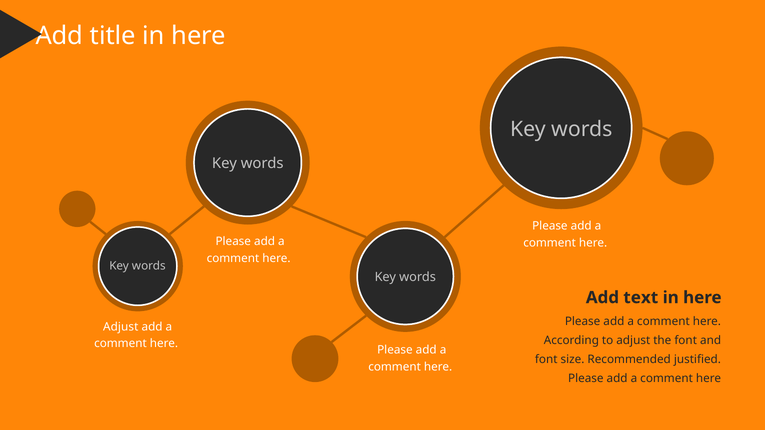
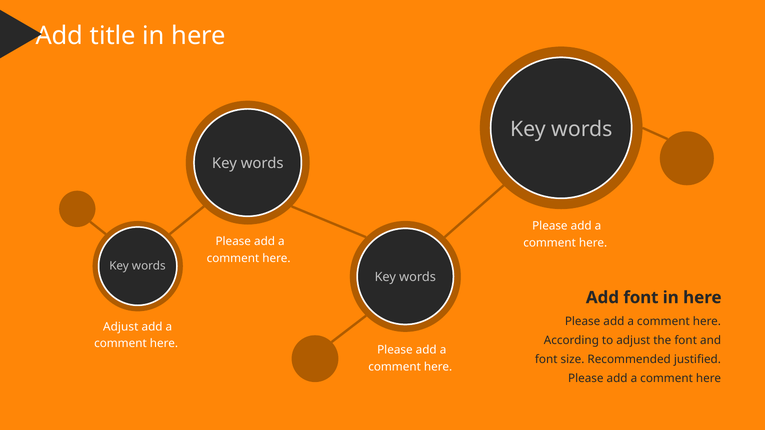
Add text: text -> font
